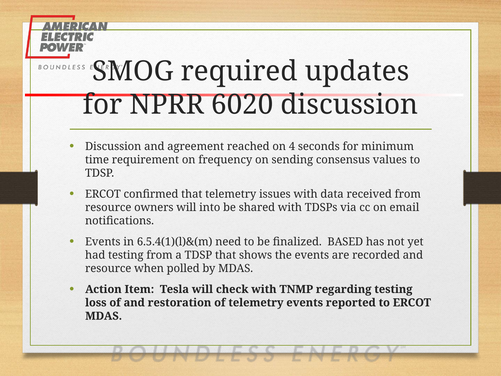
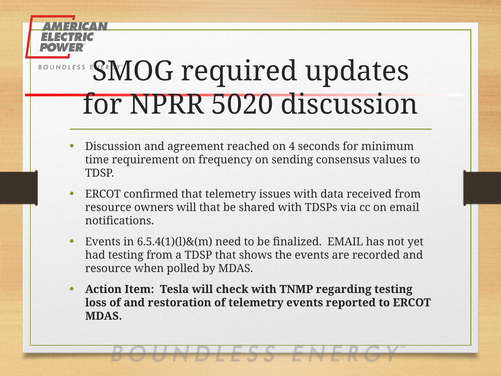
6020: 6020 -> 5020
will into: into -> that
finalized BASED: BASED -> EMAIL
